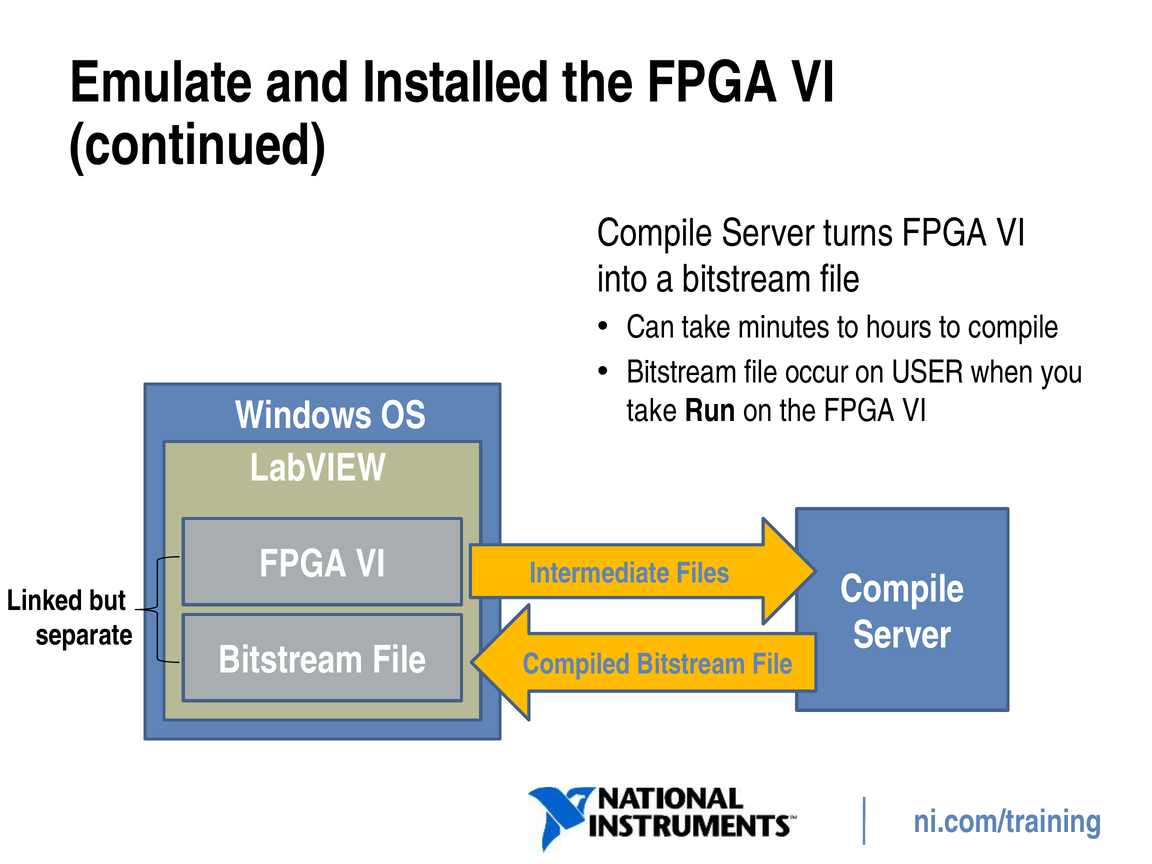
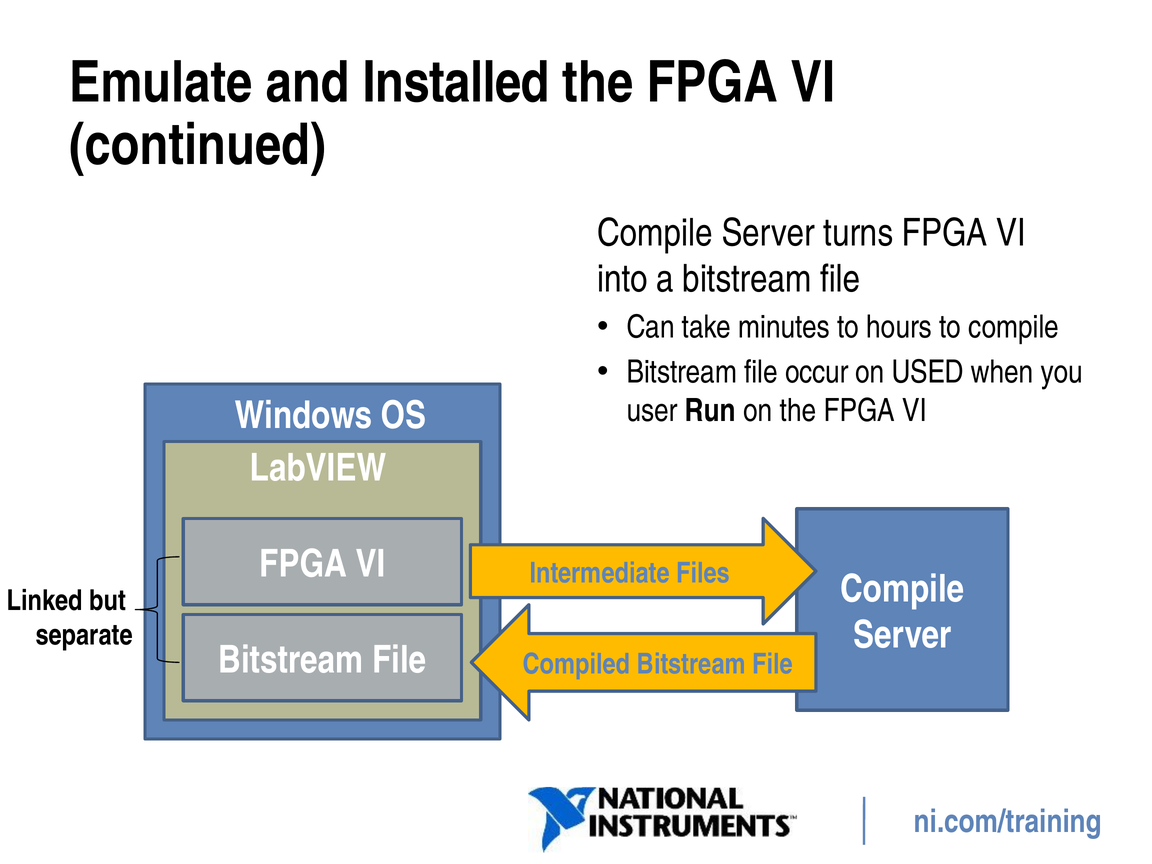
USER: USER -> USED
take at (652, 411): take -> user
